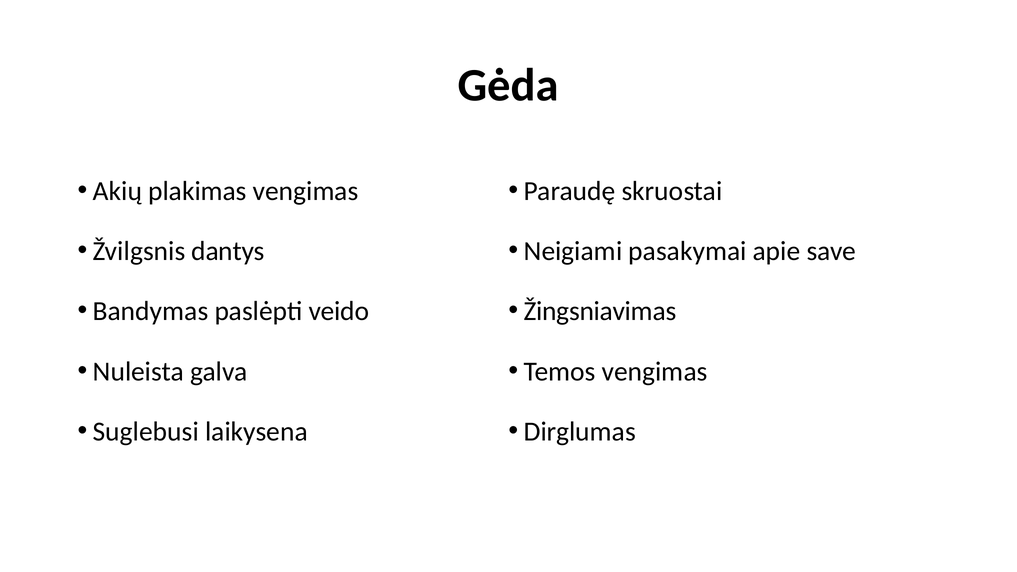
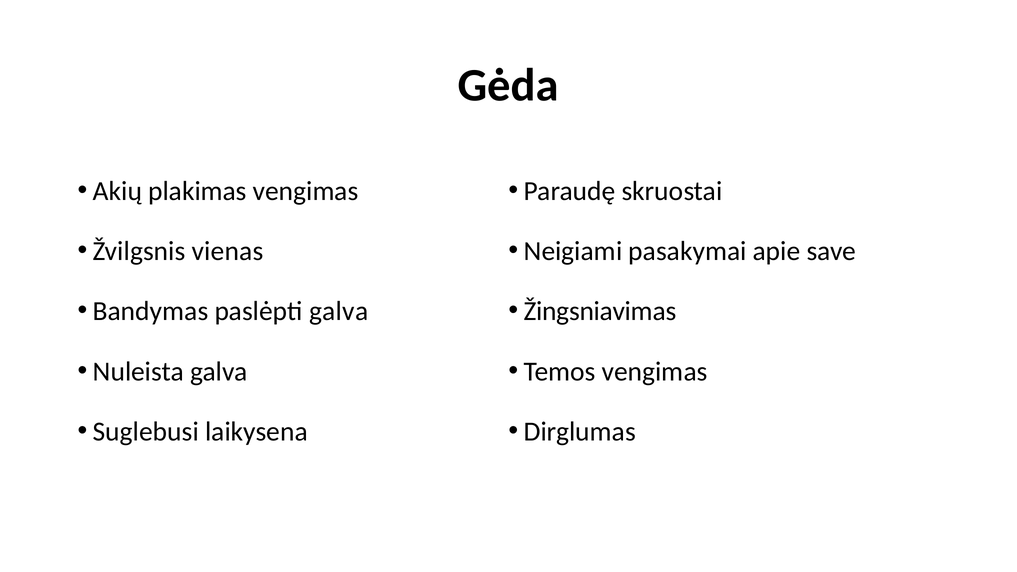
dantys: dantys -> vienas
paslėpti veido: veido -> galva
